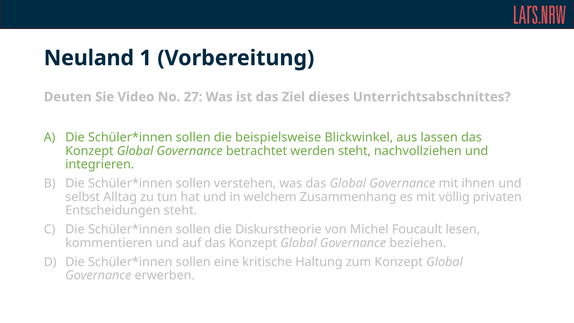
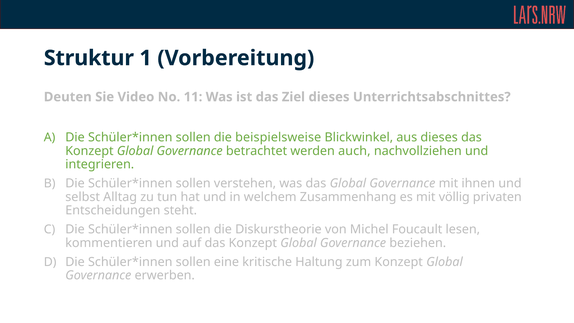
Neuland: Neuland -> Struktur
27: 27 -> 11
aus lassen: lassen -> dieses
werden steht: steht -> auch
